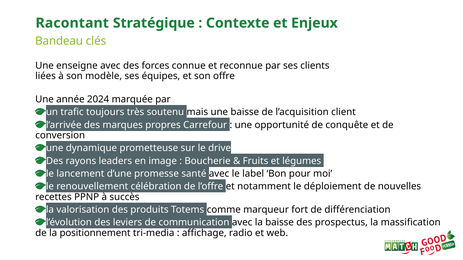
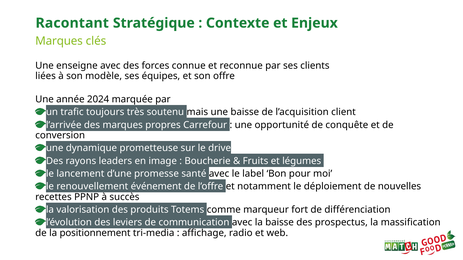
Bandeau at (59, 41): Bandeau -> Marques
célébration: célébration -> événement
